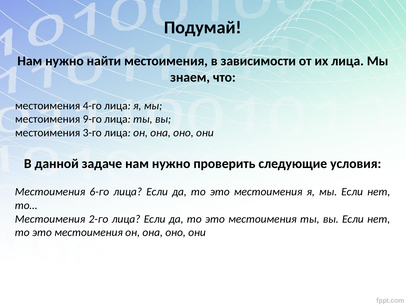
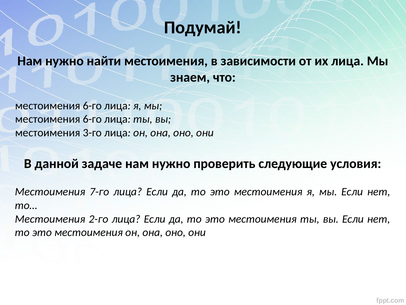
4-го at (92, 105): 4-го -> 6-го
9-го at (92, 119): 9-го -> 6-го
6-го: 6-го -> 7-го
